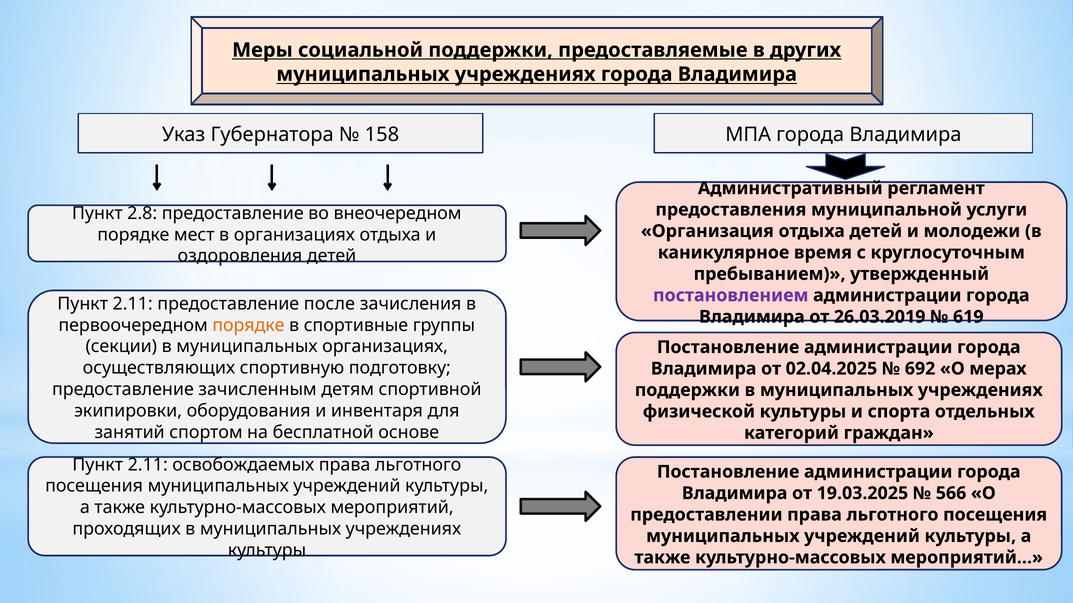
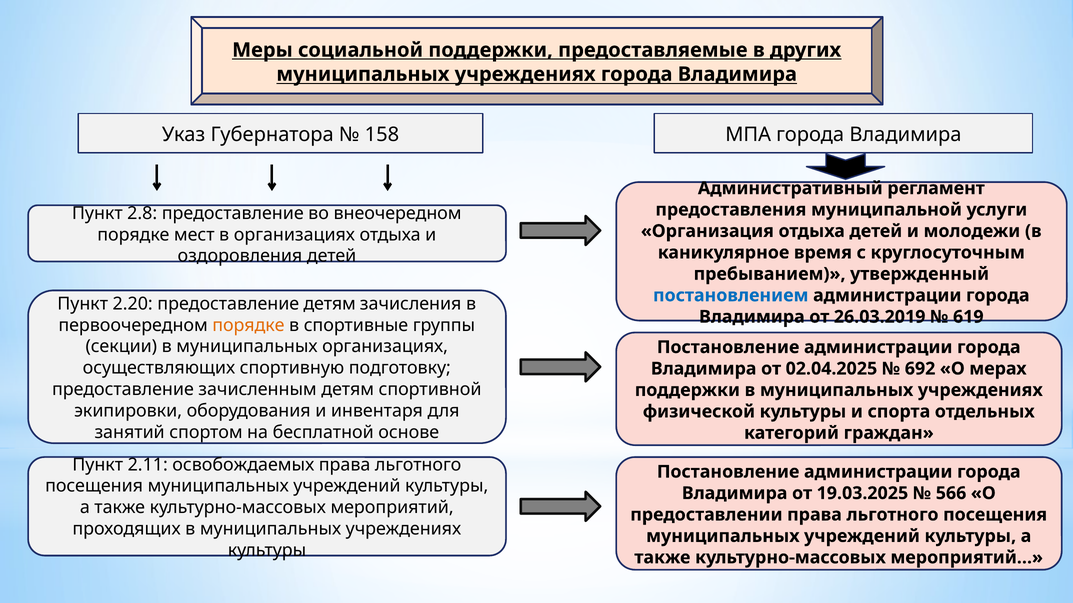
постановлением colour: purple -> blue
2.11 at (133, 304): 2.11 -> 2.20
предоставление после: после -> детям
